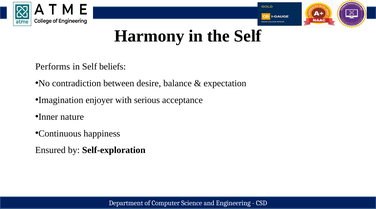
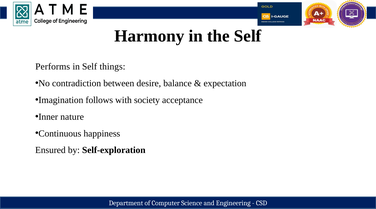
beliefs: beliefs -> things
enjoyer: enjoyer -> follows
serious: serious -> society
